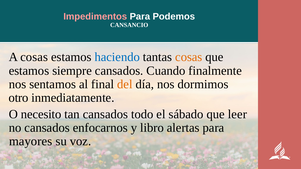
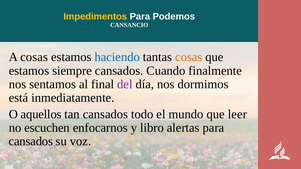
Impedimentos colour: pink -> yellow
del colour: orange -> purple
otro: otro -> está
necesito: necesito -> aquellos
sábado: sábado -> mundo
no cansados: cansados -> escuchen
mayores at (31, 142): mayores -> cansados
